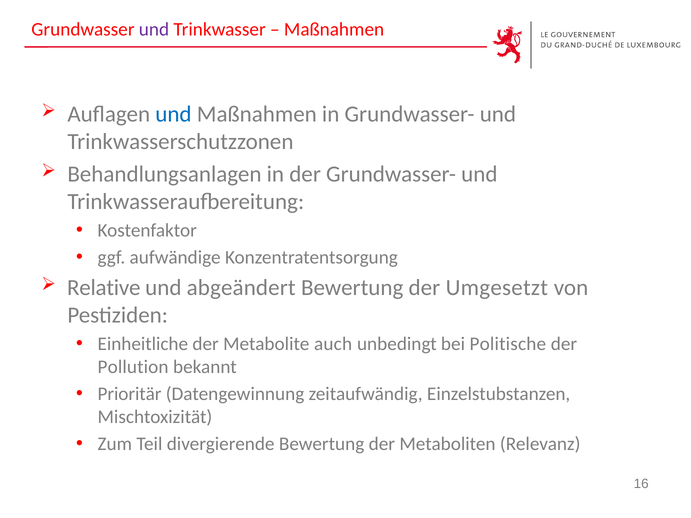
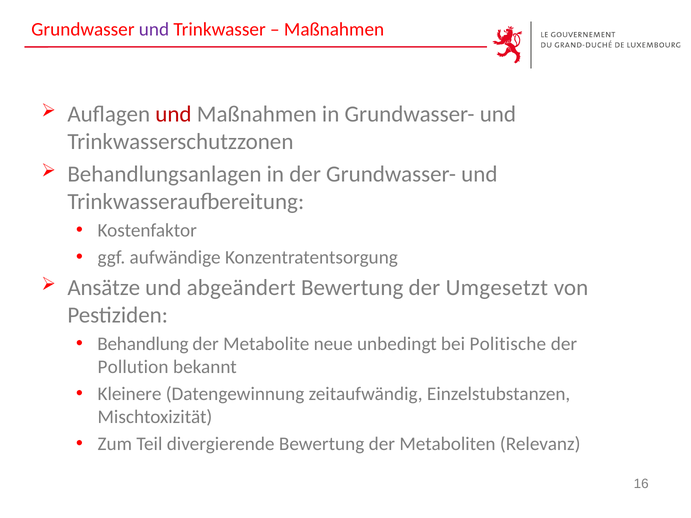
und at (173, 114) colour: blue -> red
Relative: Relative -> Ansätze
Einheitliche: Einheitliche -> Behandlung
auch: auch -> neue
Prioritär: Prioritär -> Kleinere
